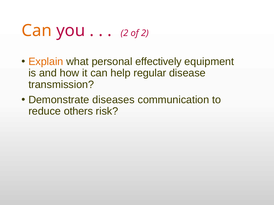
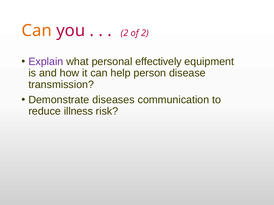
Explain colour: orange -> purple
regular: regular -> person
others: others -> illness
